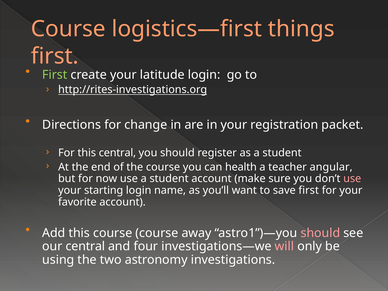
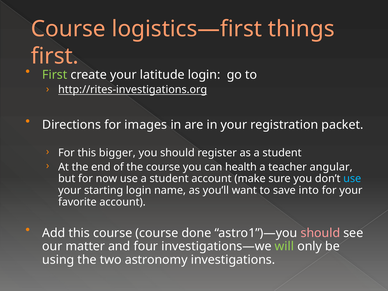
change: change -> images
this central: central -> bigger
use at (352, 179) colour: pink -> light blue
save first: first -> into
away: away -> done
our central: central -> matter
will colour: pink -> light green
